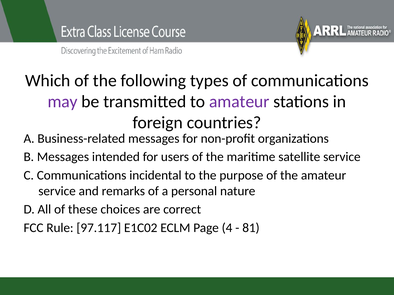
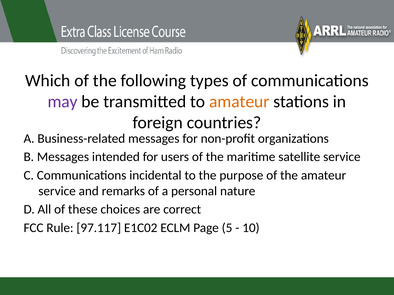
amateur at (239, 102) colour: purple -> orange
4: 4 -> 5
81: 81 -> 10
